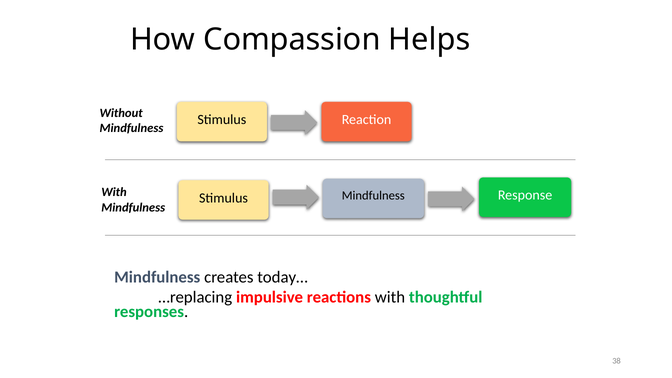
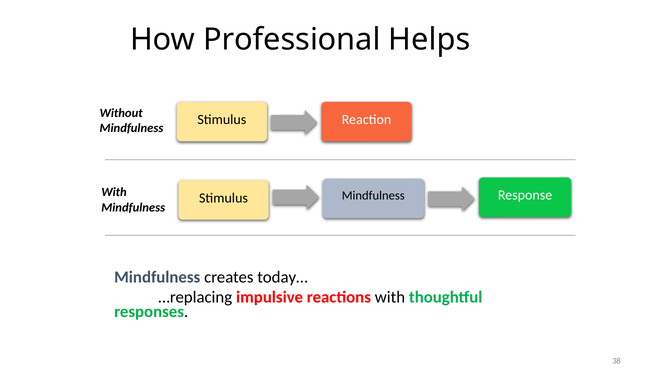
Compassion: Compassion -> Professional
